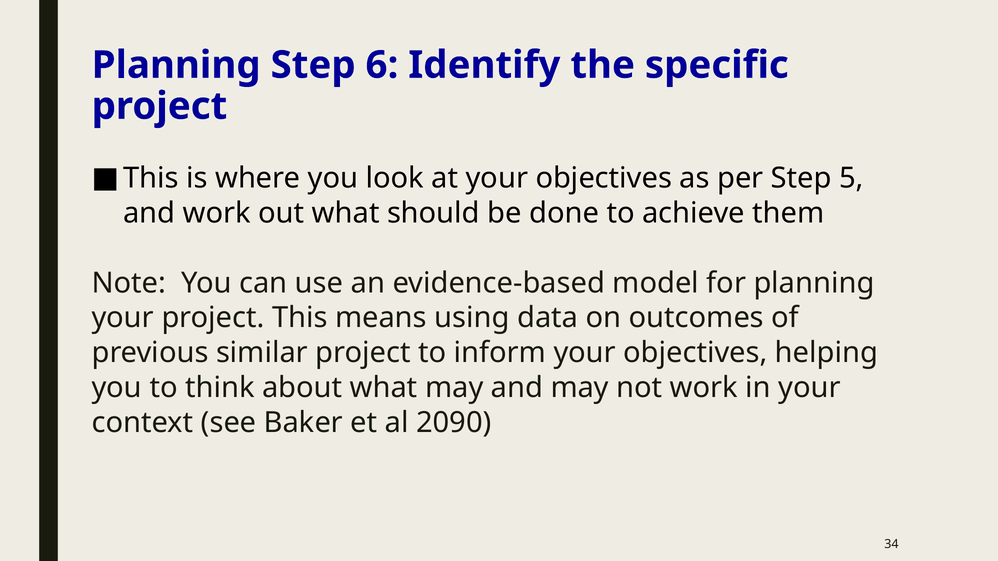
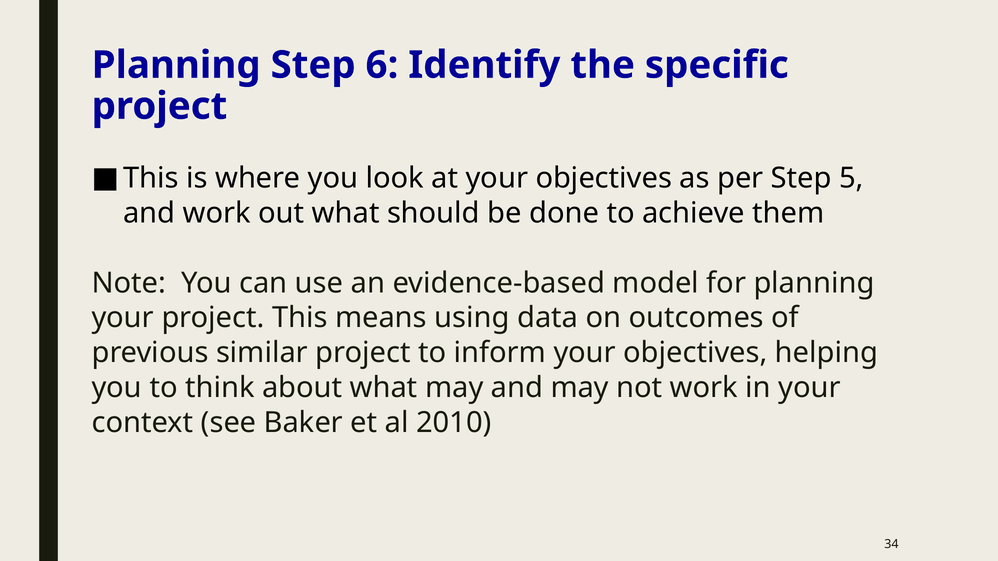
2090: 2090 -> 2010
